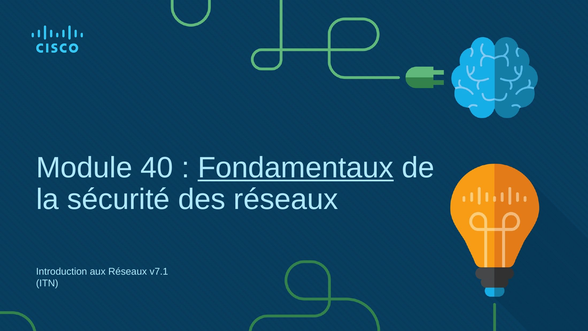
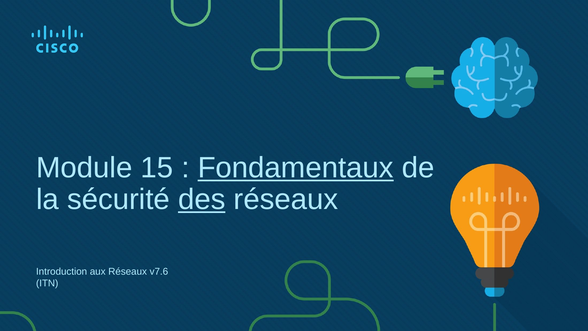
40: 40 -> 15
des underline: none -> present
v7.1: v7.1 -> v7.6
